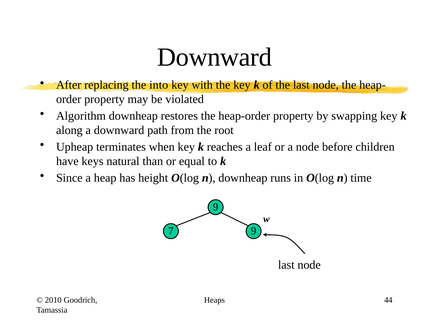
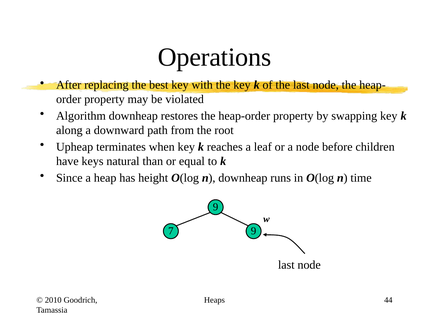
Downward at (215, 57): Downward -> Operations
into: into -> best
